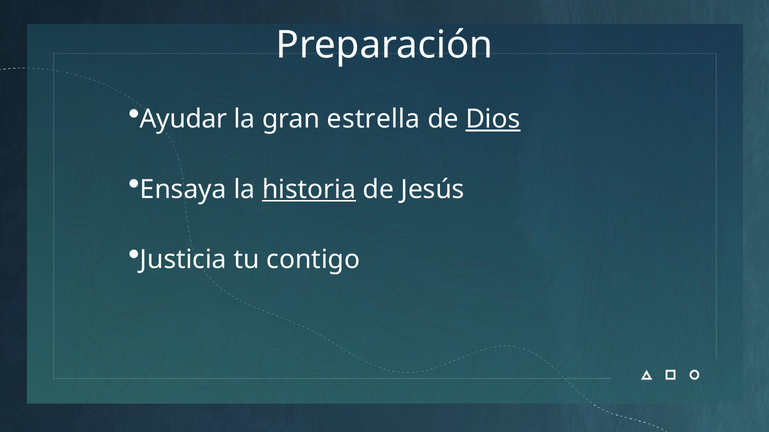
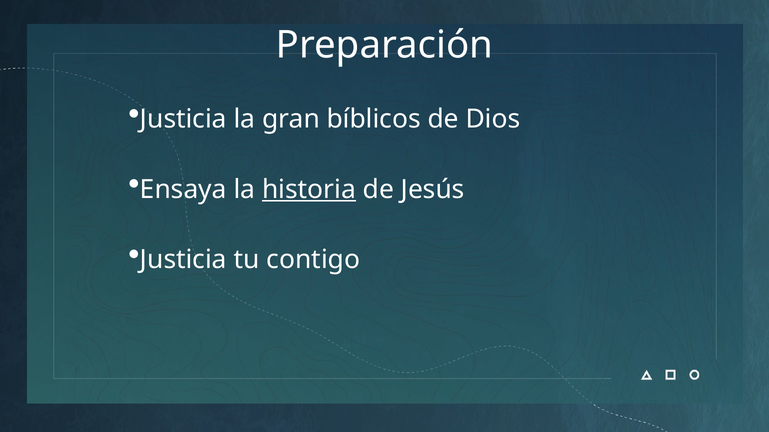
Ayudar at (184, 119): Ayudar -> Justicia
estrella: estrella -> bíblicos
Dios underline: present -> none
